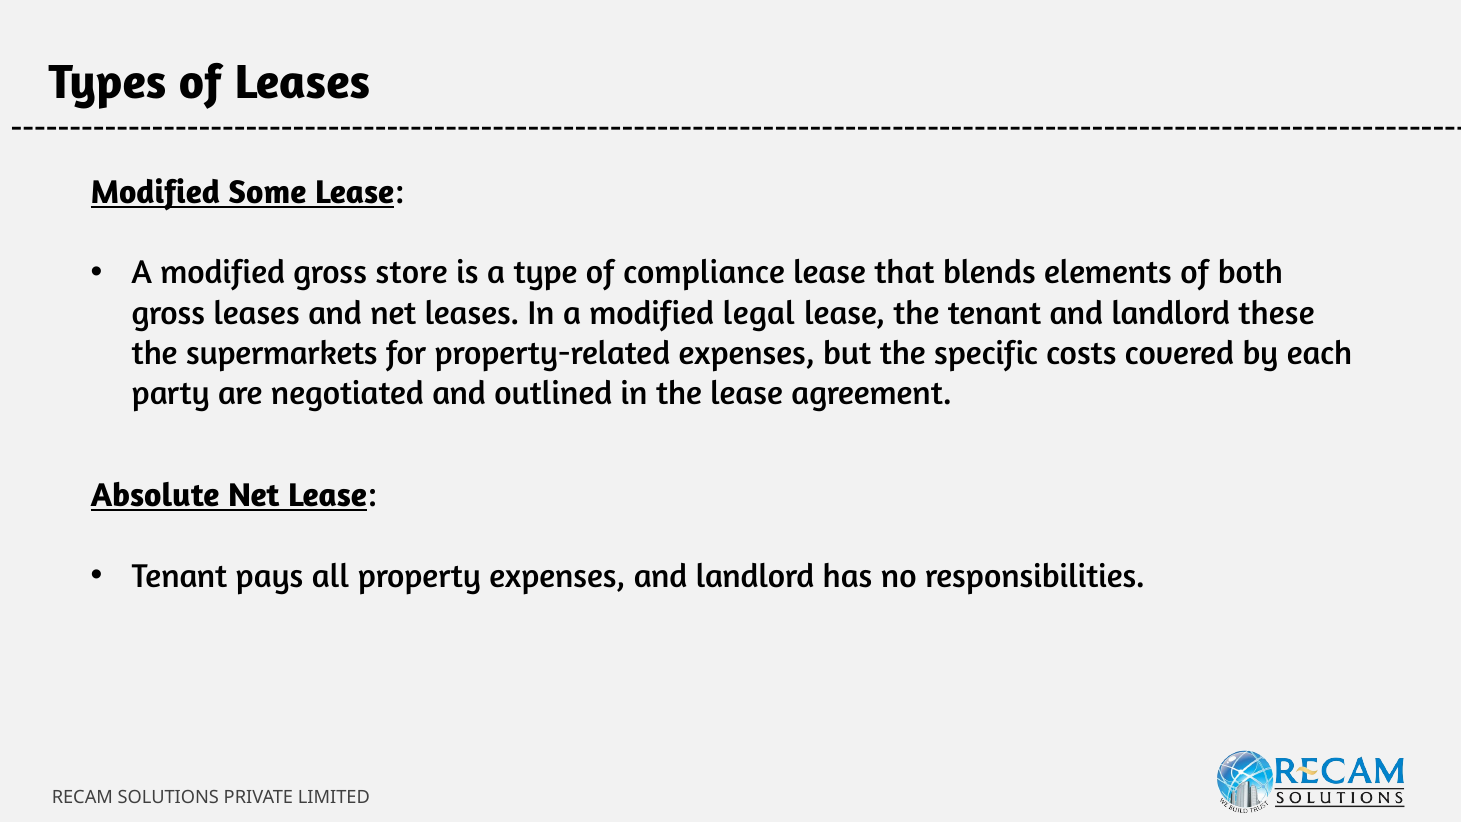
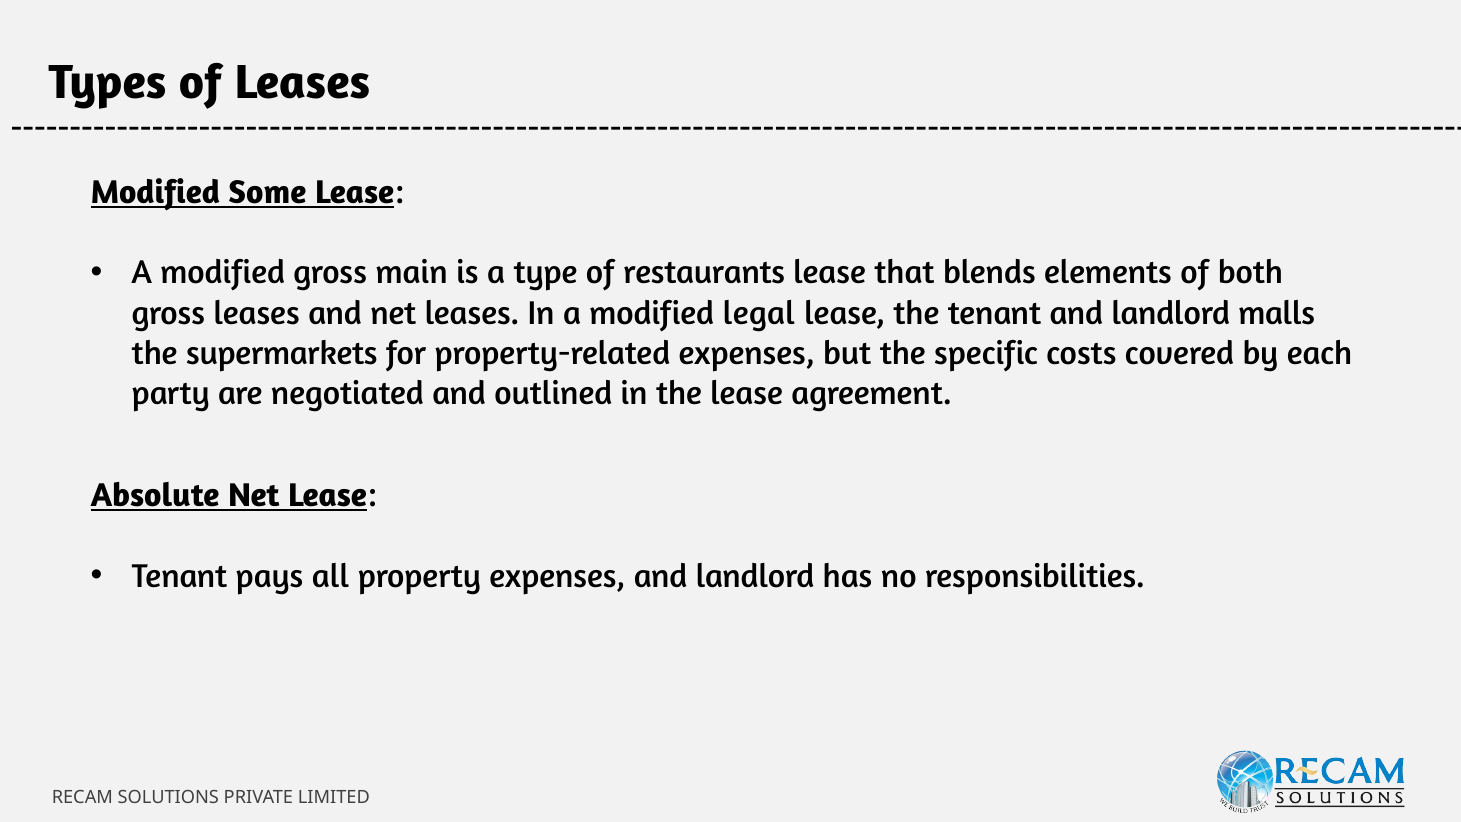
store: store -> main
compliance: compliance -> restaurants
these: these -> malls
